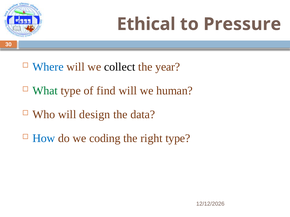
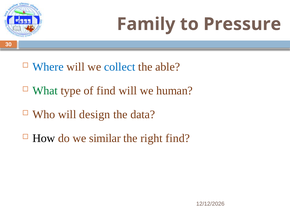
Ethical: Ethical -> Family
collect colour: black -> blue
year: year -> able
How colour: blue -> black
coding: coding -> similar
right type: type -> find
